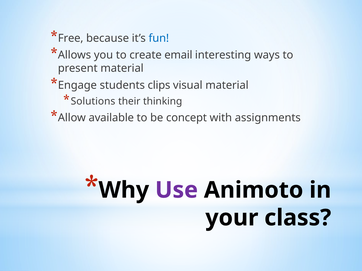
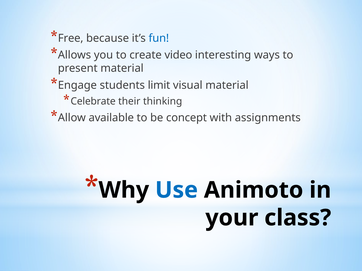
email: email -> video
clips: clips -> limit
Solutions: Solutions -> Celebrate
Use colour: purple -> blue
